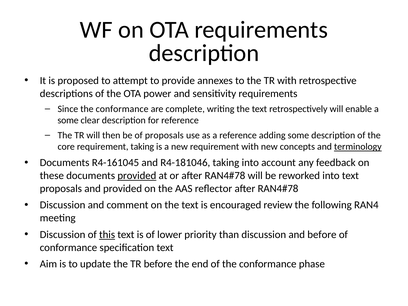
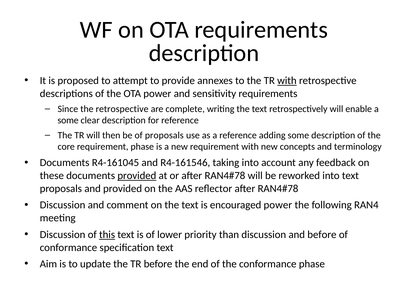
with at (287, 81) underline: none -> present
Since the conformance: conformance -> retrospective
requirement taking: taking -> phase
terminology underline: present -> none
R4-181046: R4-181046 -> R4-161546
encouraged review: review -> power
